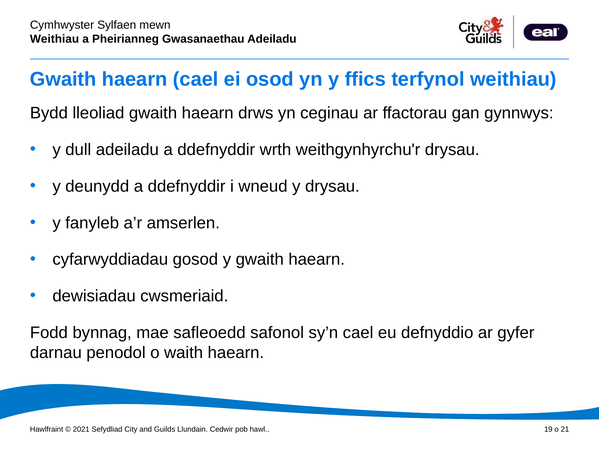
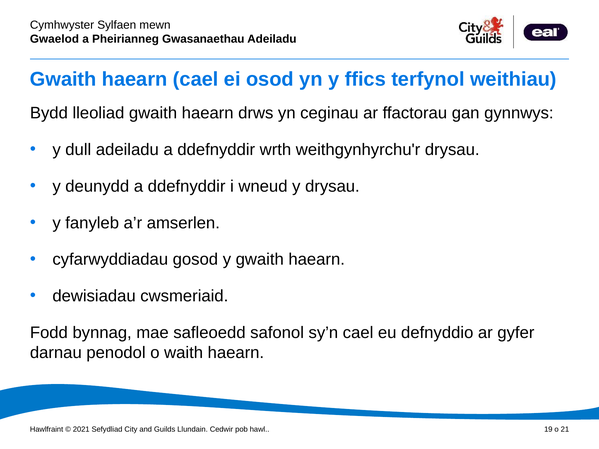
Weithiau at (54, 39): Weithiau -> Gwaelod
